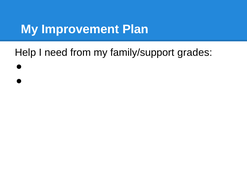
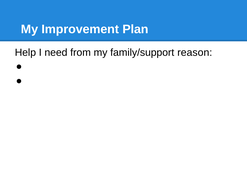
grades: grades -> reason
